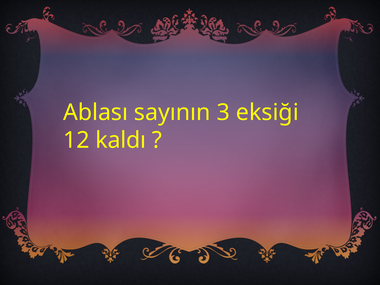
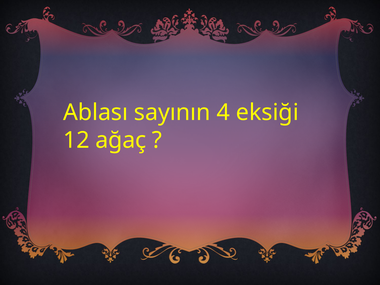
3: 3 -> 4
kaldı: kaldı -> ağaç
